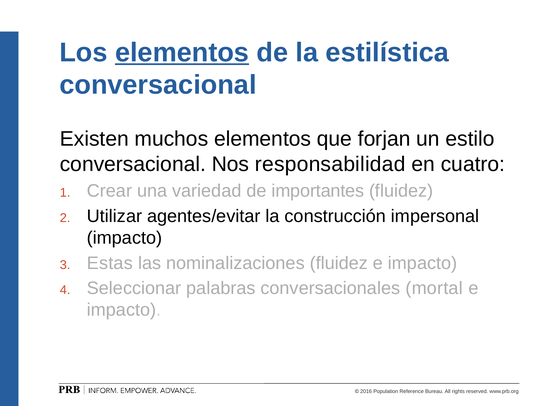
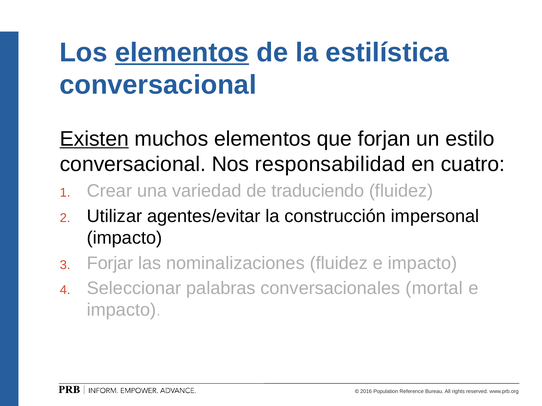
Existen underline: none -> present
importantes: importantes -> traduciendo
Estas: Estas -> Forjar
